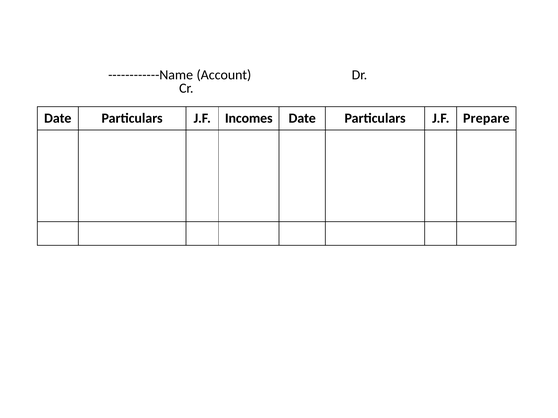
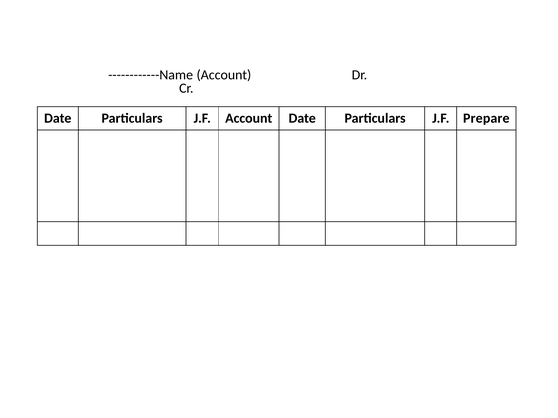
J.F Incomes: Incomes -> Account
